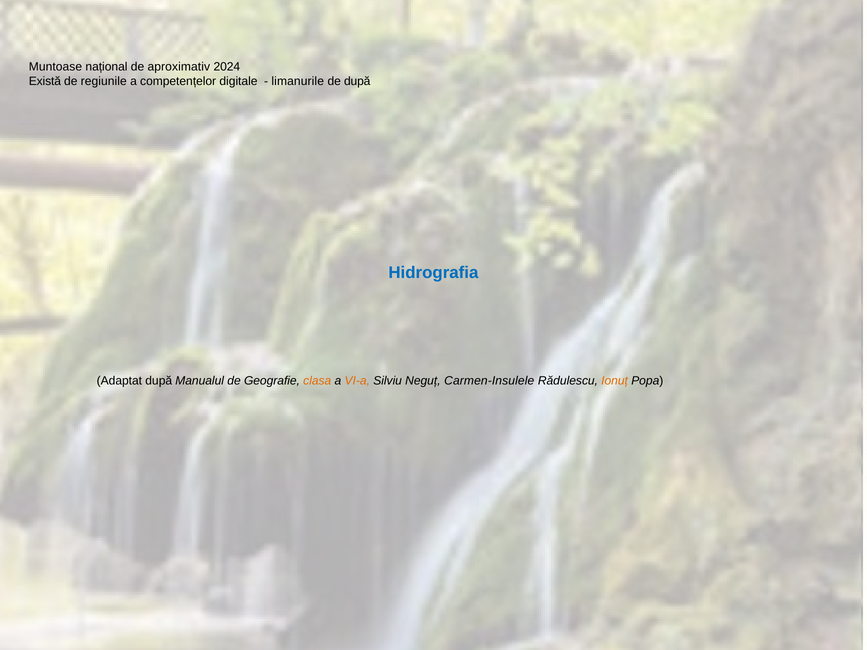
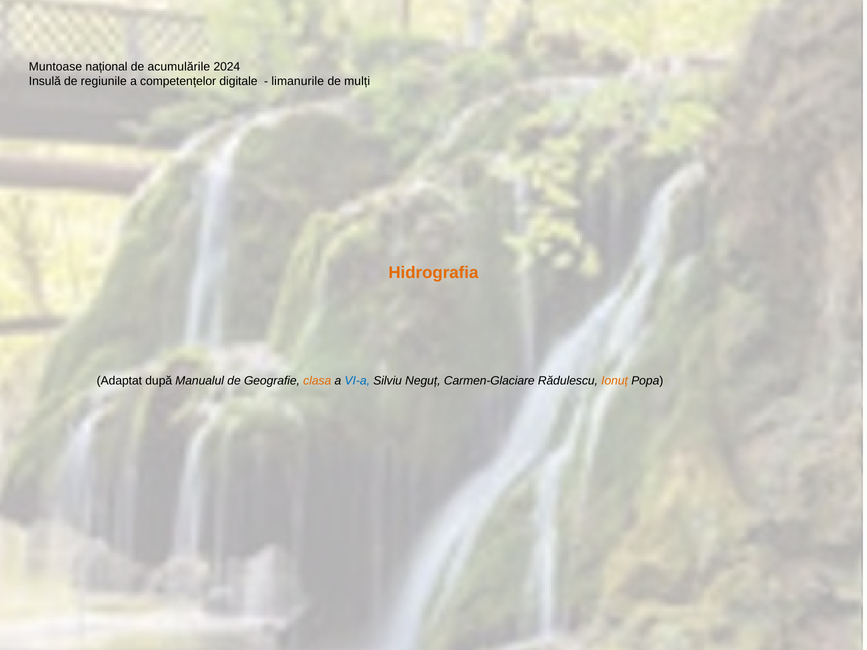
aproximativ: aproximativ -> acumulările
Există: Există -> Insulă
de după: după -> mulți
Hidrografia colour: blue -> orange
VI-a colour: orange -> blue
Carmen-Insulele: Carmen-Insulele -> Carmen-Glaciare
